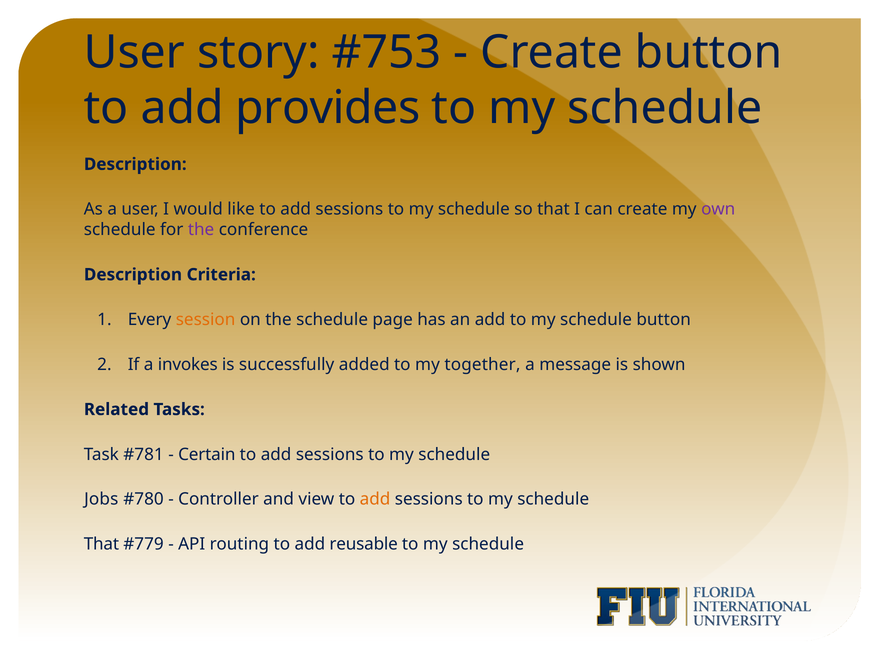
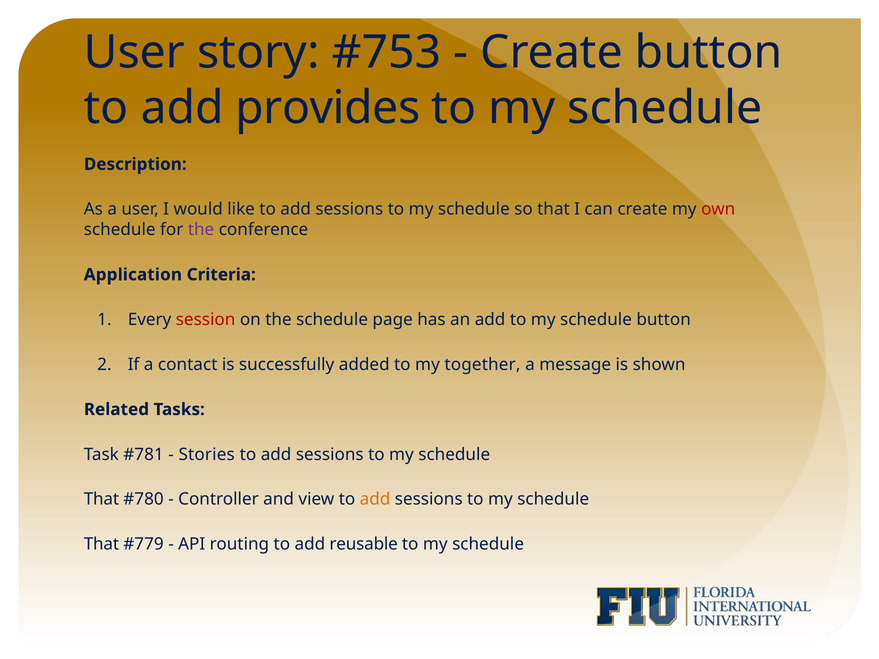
own colour: purple -> red
Description at (133, 275): Description -> Application
session colour: orange -> red
invokes: invokes -> contact
Certain: Certain -> Stories
Jobs at (101, 500): Jobs -> That
